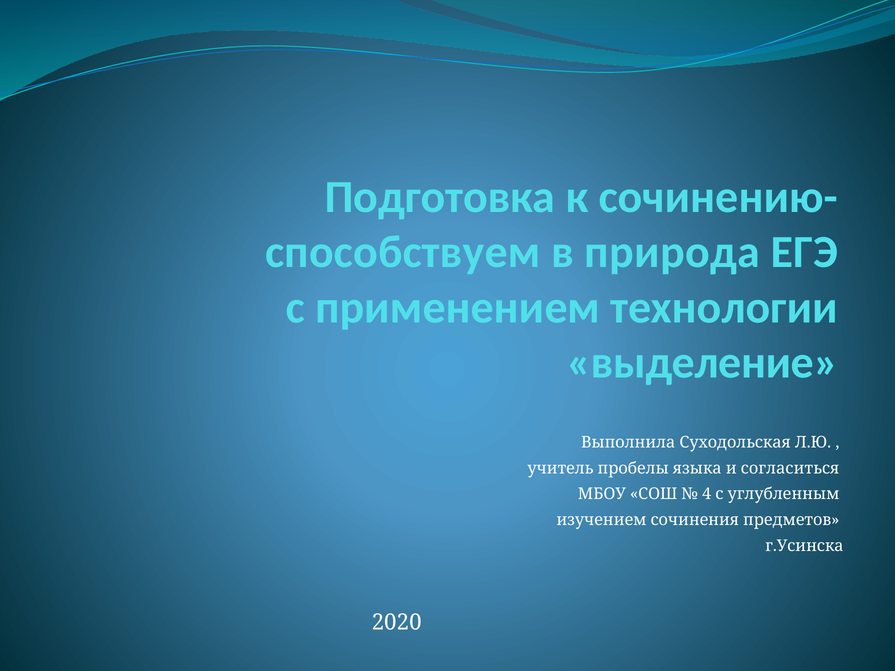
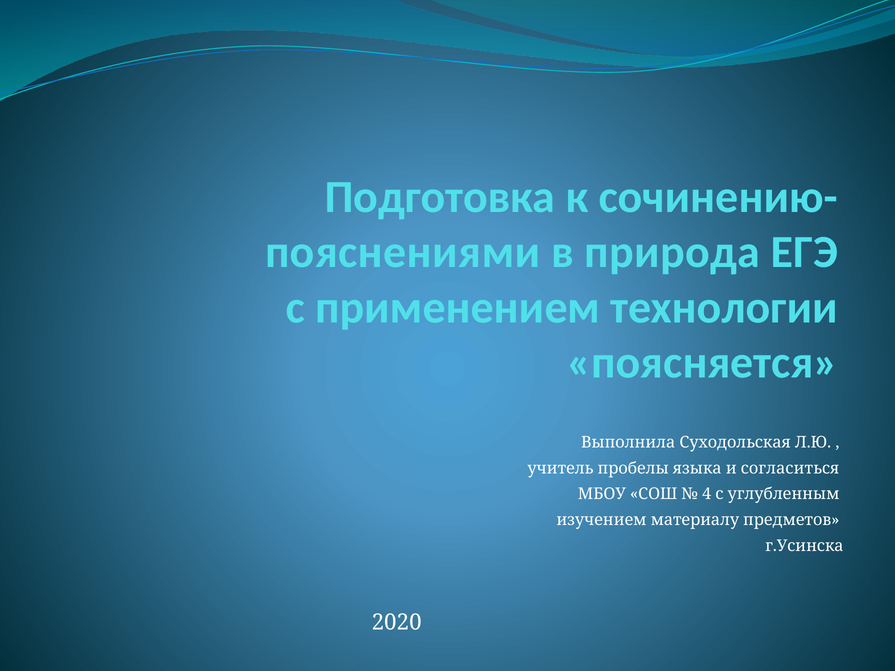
способствуем: способствуем -> пояснениями
выделение: выделение -> поясняется
сочинения: сочинения -> материалу
